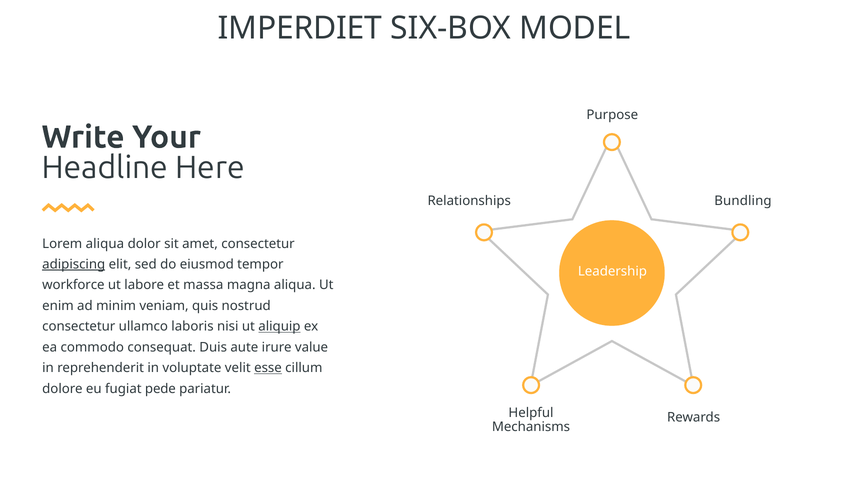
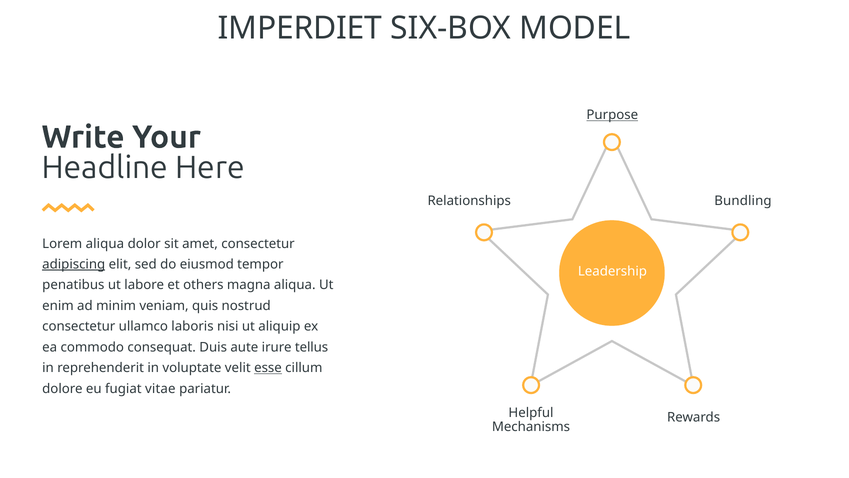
Purpose underline: none -> present
workforce: workforce -> penatibus
massa: massa -> others
aliquip underline: present -> none
value: value -> tellus
pede: pede -> vitae
